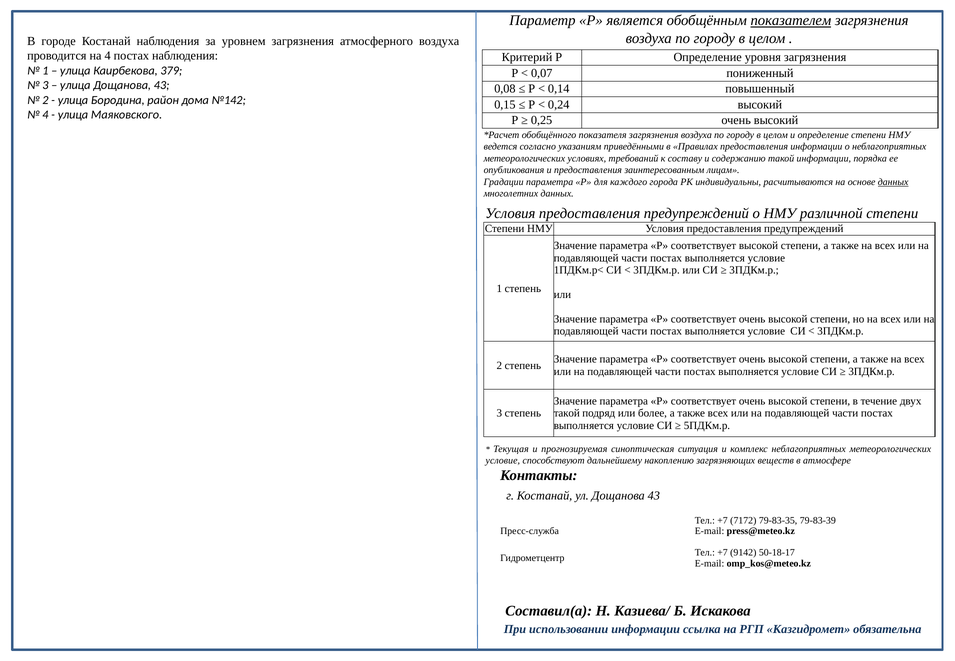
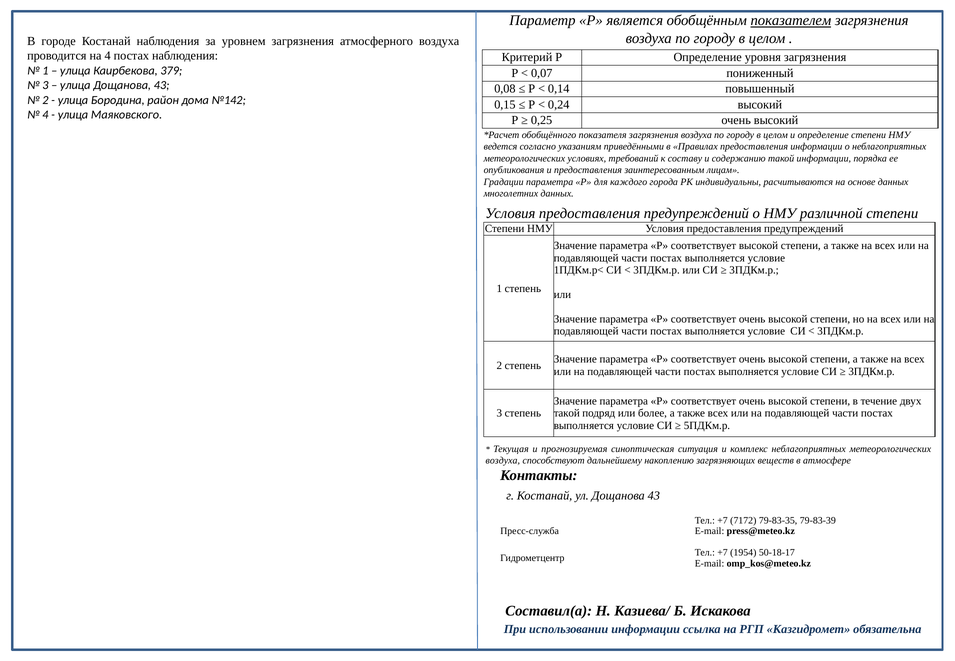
данных at (893, 182) underline: present -> none
условие at (503, 461): условие -> воздуха
9142: 9142 -> 1954
